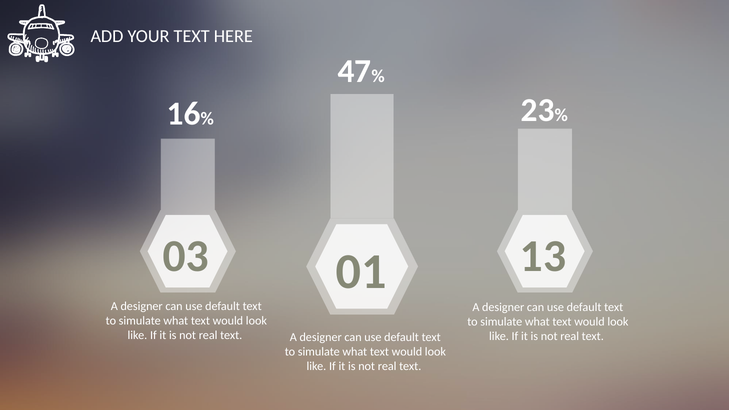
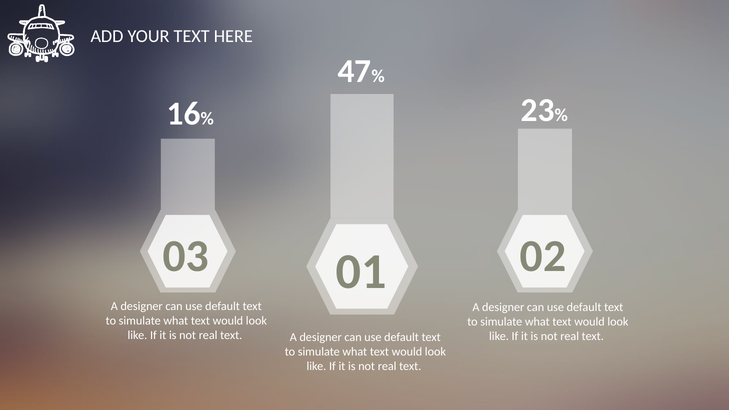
13: 13 -> 02
